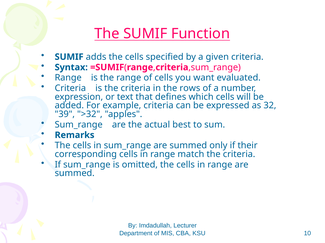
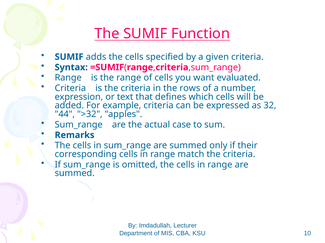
39: 39 -> 44
best: best -> case
